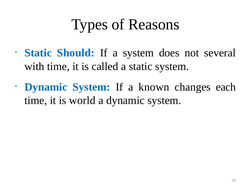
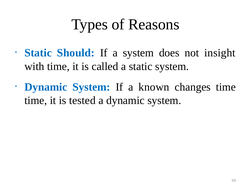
several: several -> insight
changes each: each -> time
world: world -> tested
